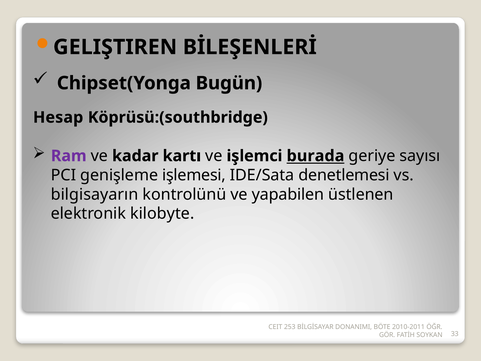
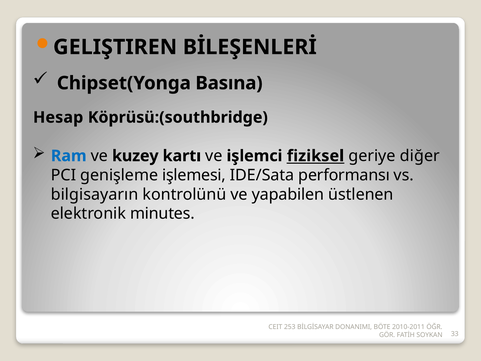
Bugün: Bugün -> Basına
Ram colour: purple -> blue
kadar: kadar -> kuzey
burada: burada -> fiziksel
sayısı: sayısı -> diğer
denetlemesi: denetlemesi -> performansı
kilobyte: kilobyte -> minutes
